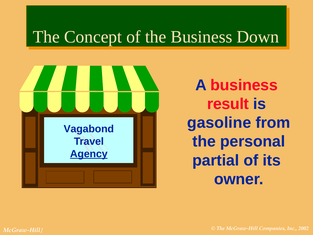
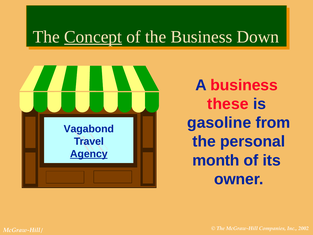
Concept underline: none -> present
result: result -> these
partial: partial -> month
